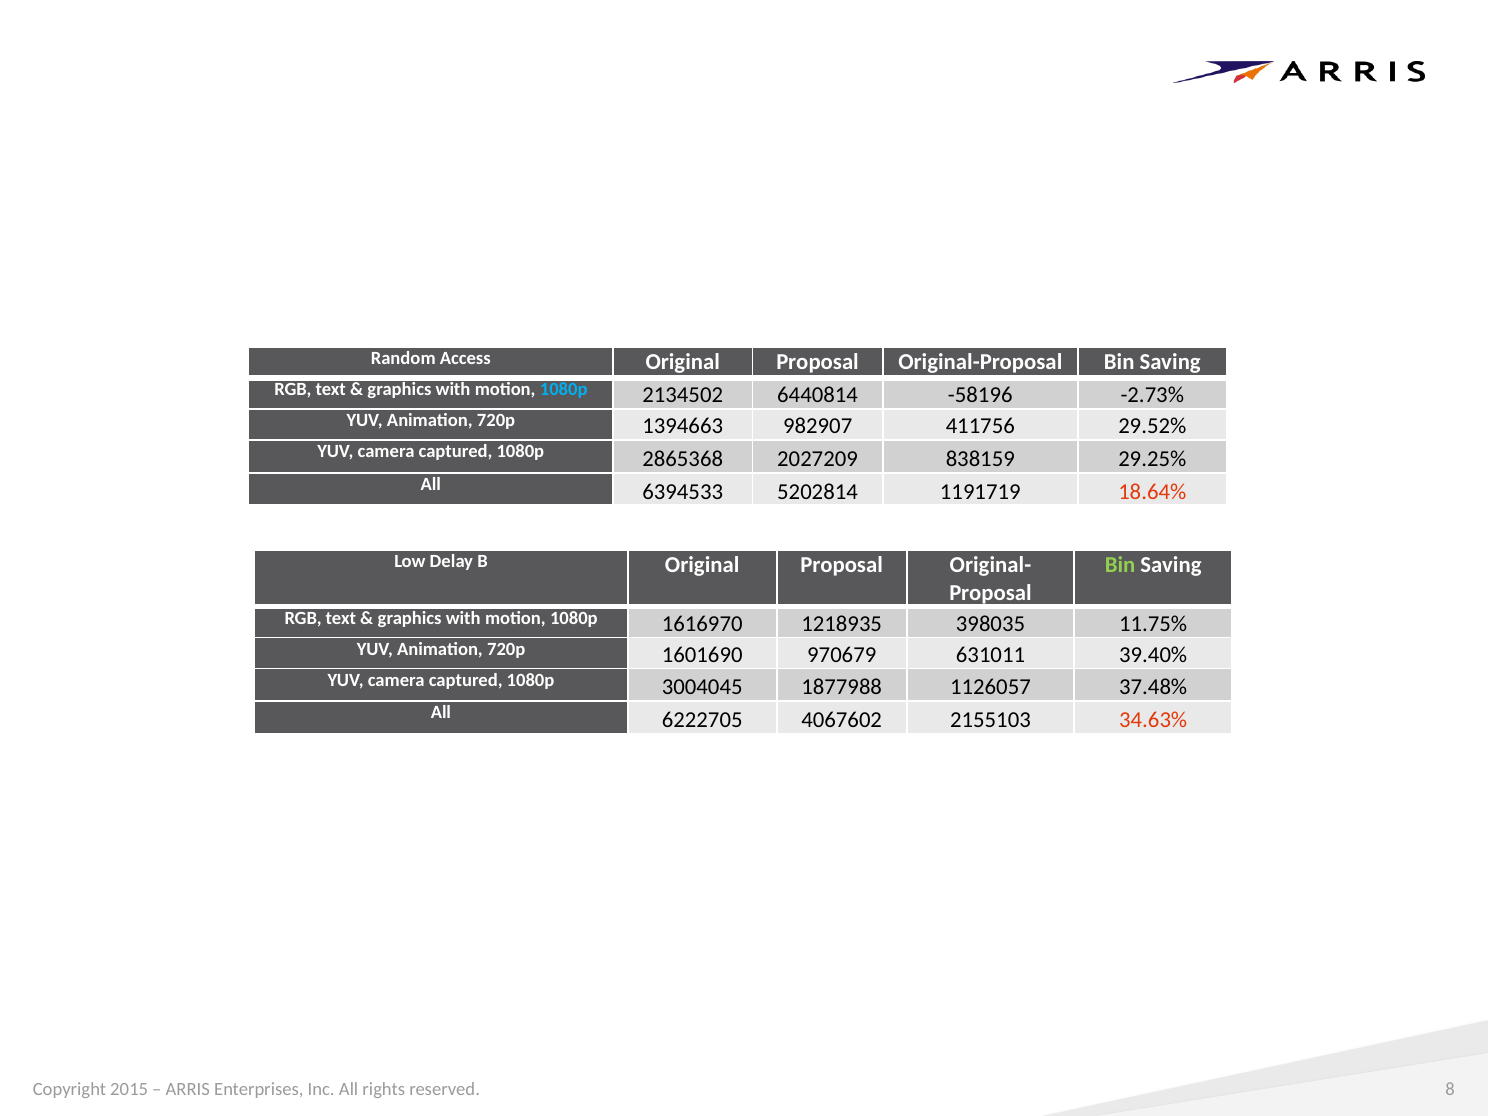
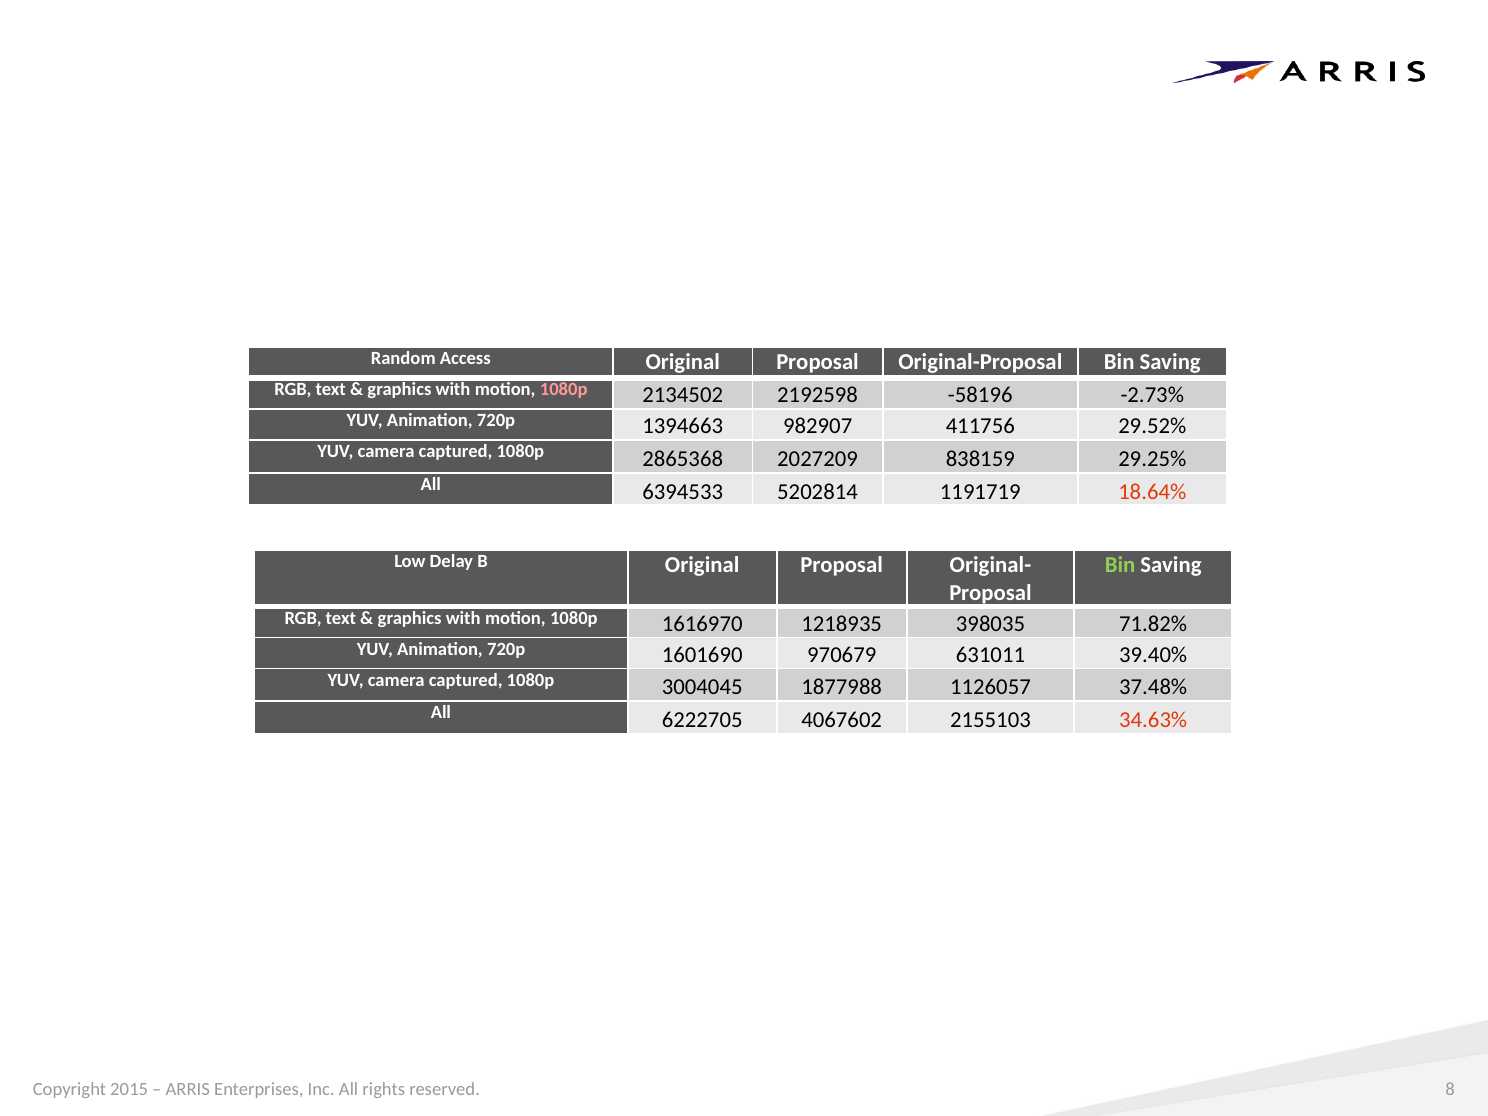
1080p at (564, 390) colour: light blue -> pink
6440814: 6440814 -> 2192598
11.75%: 11.75% -> 71.82%
